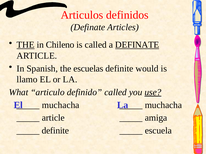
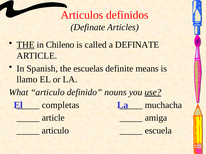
DEFINATE at (137, 45) underline: present -> none
would: would -> means
definido called: called -> nouns
muchacha at (61, 105): muchacha -> completas
definite at (55, 131): definite -> articulo
